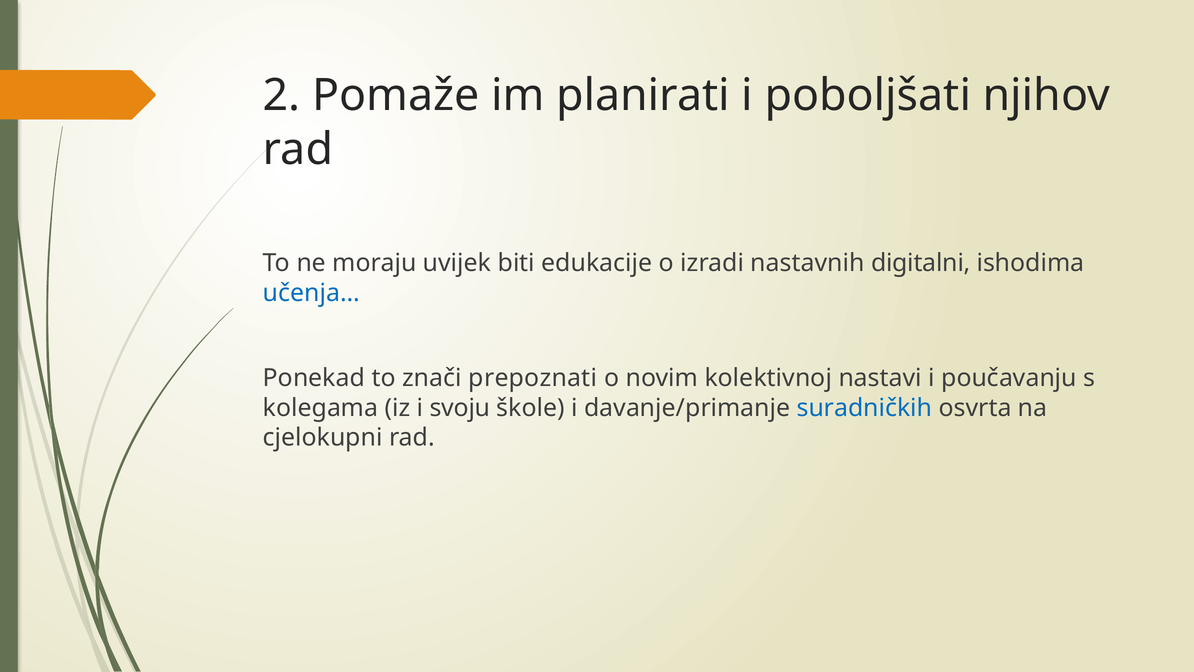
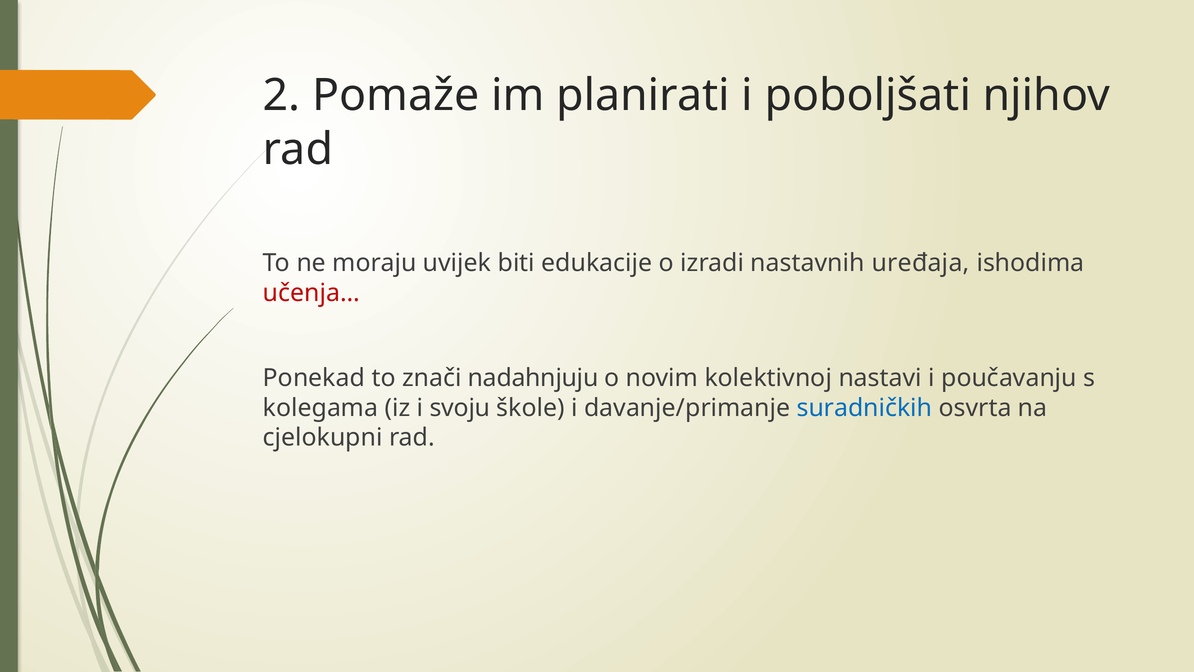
digitalni: digitalni -> uređaja
učenja… colour: blue -> red
prepoznati: prepoznati -> nadahnjuju
